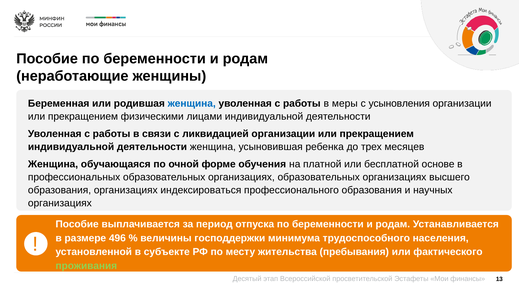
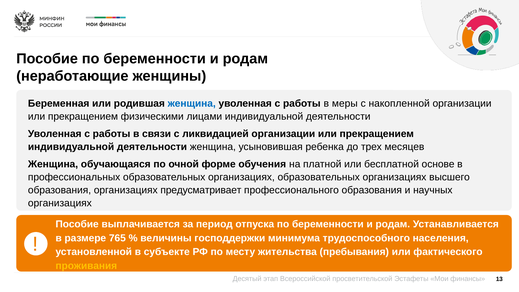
усыновления: усыновления -> накопленной
индексироваться: индексироваться -> предусматривает
496: 496 -> 765
проживания colour: light green -> yellow
